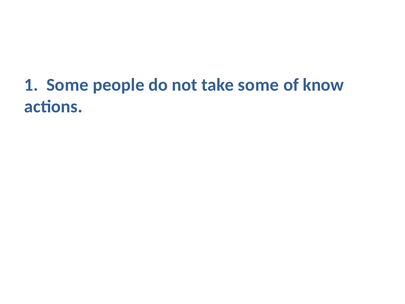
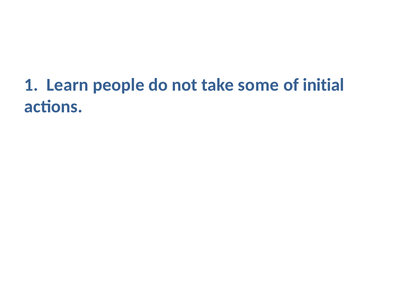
1 Some: Some -> Learn
know: know -> initial
